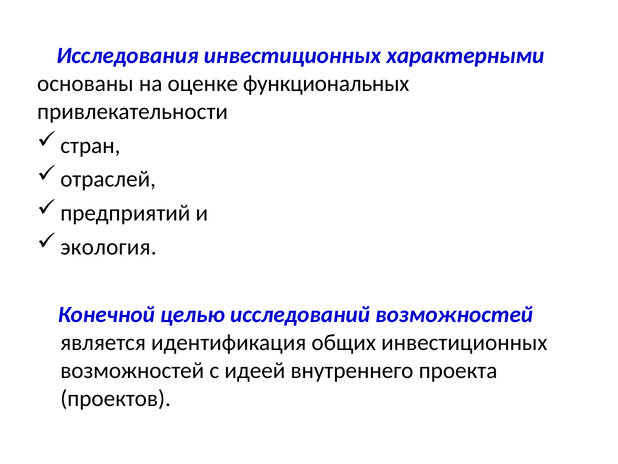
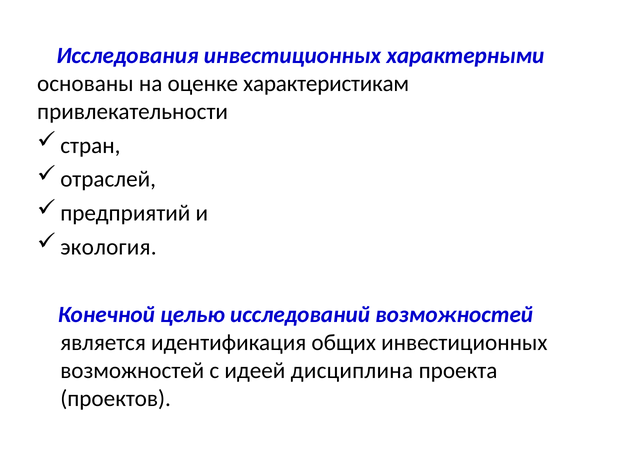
функциональных: функциональных -> характеристикам
внутреннего: внутреннего -> дисциплина
